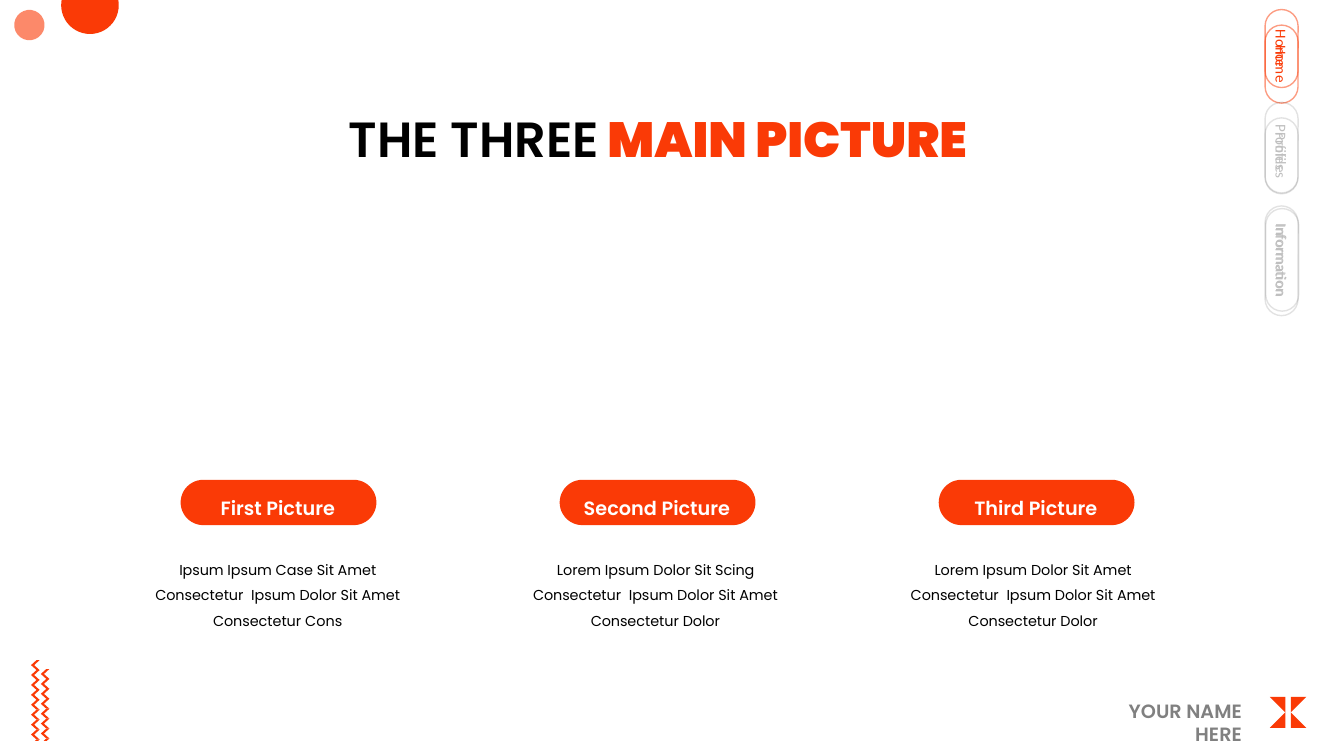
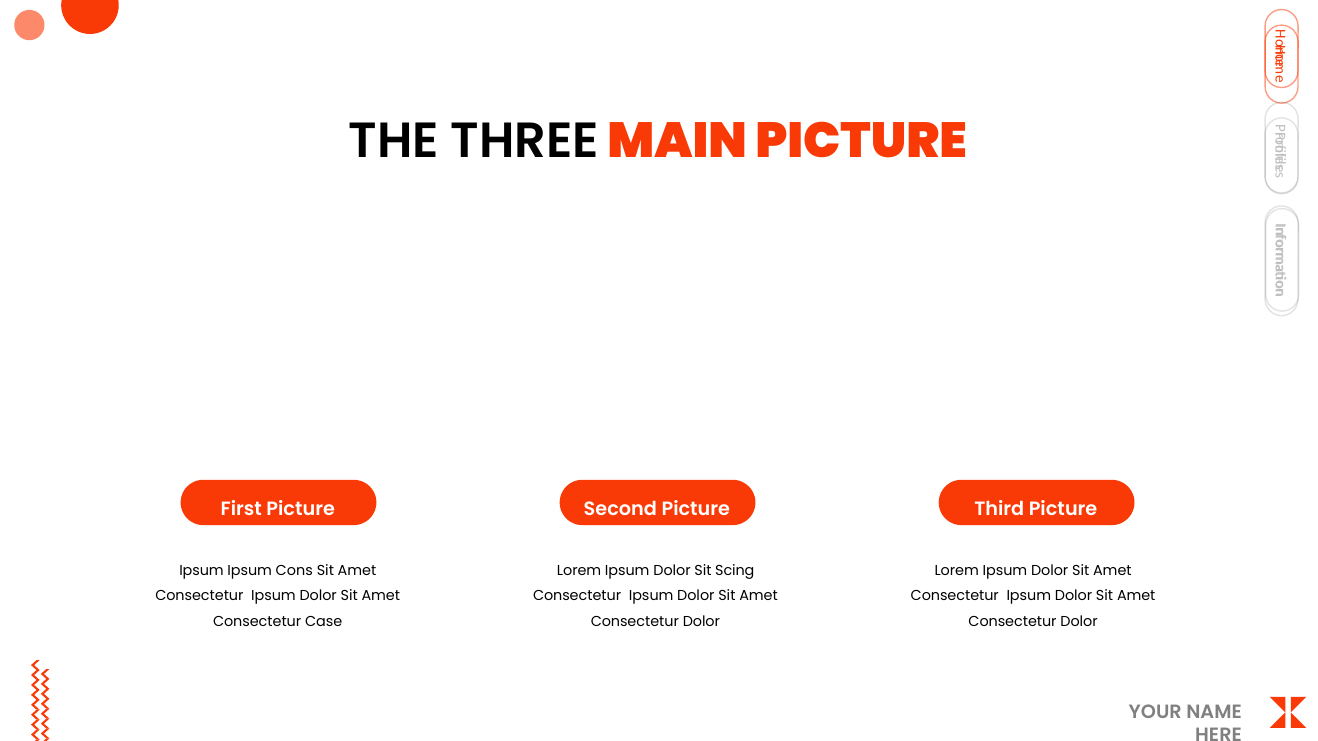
Case: Case -> Cons
Cons: Cons -> Case
